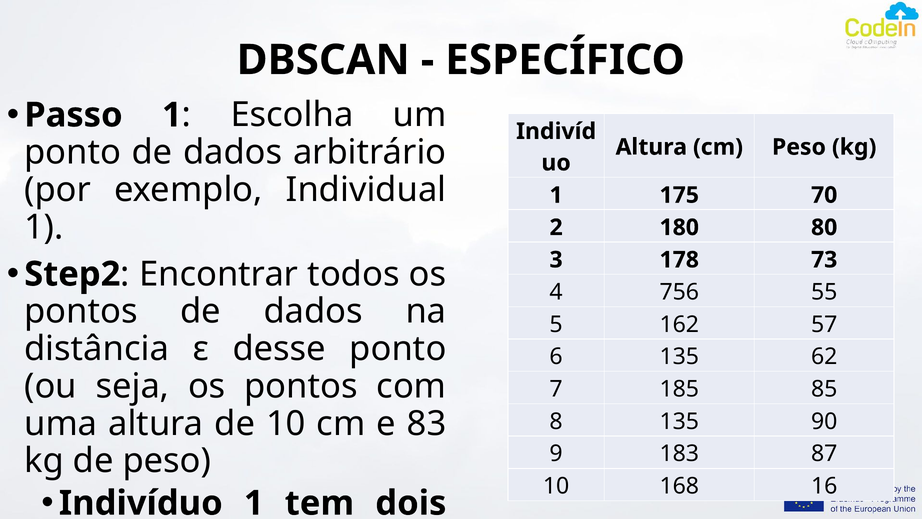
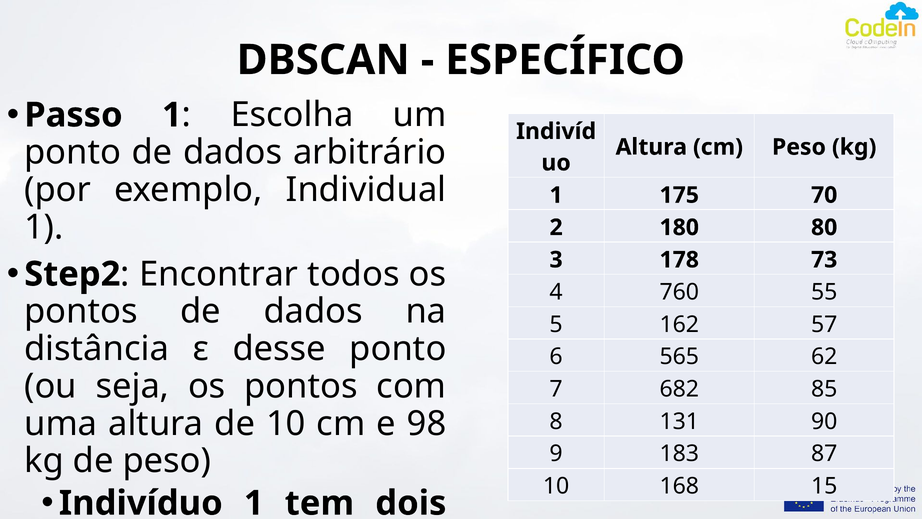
756: 756 -> 760
6 135: 135 -> 565
185: 185 -> 682
83: 83 -> 98
8 135: 135 -> 131
16: 16 -> 15
